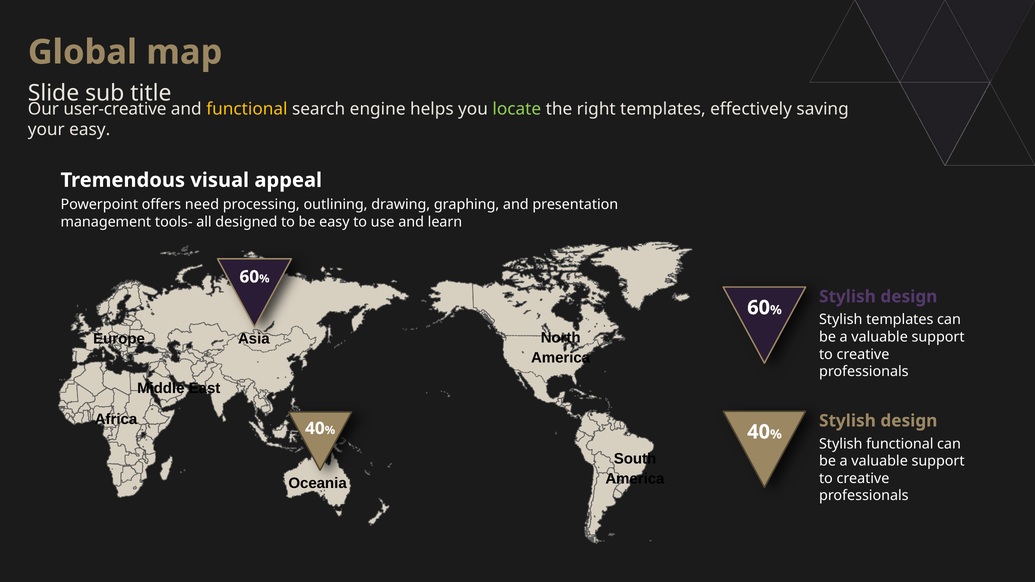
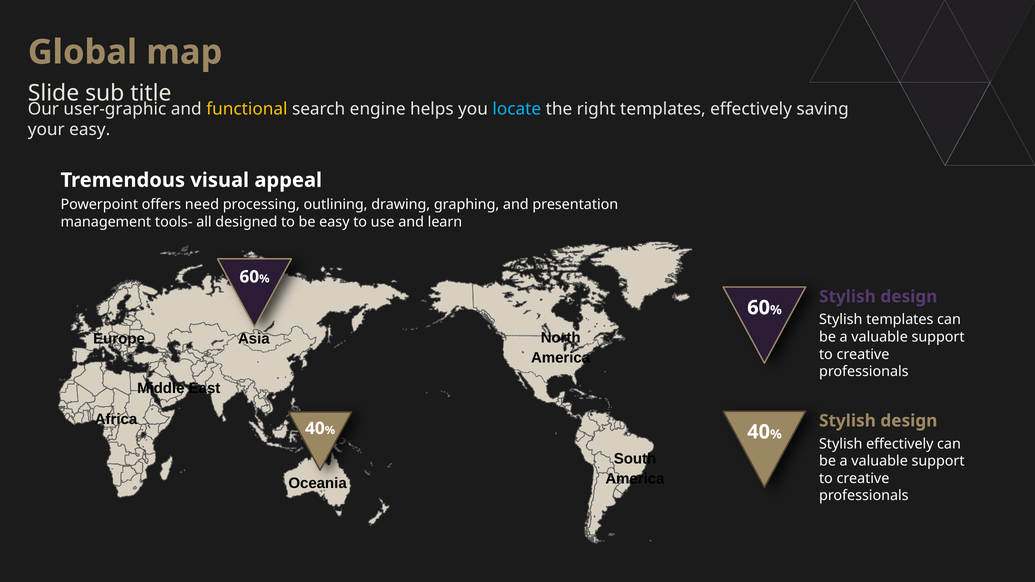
user-creative: user-creative -> user-graphic
locate colour: light green -> light blue
functional at (900, 444): functional -> effectively
